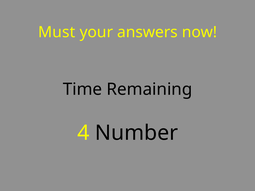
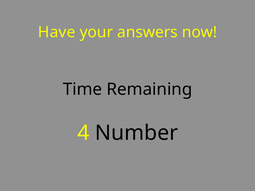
Must: Must -> Have
